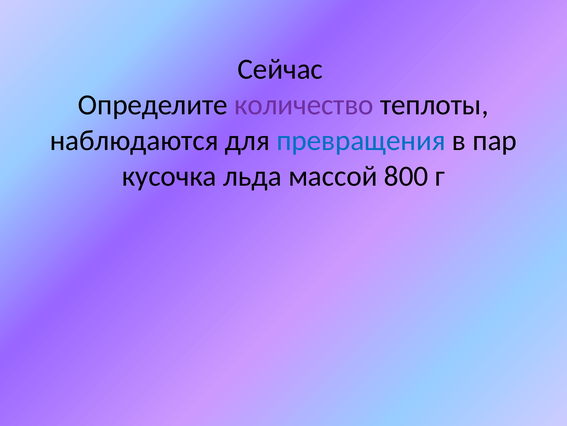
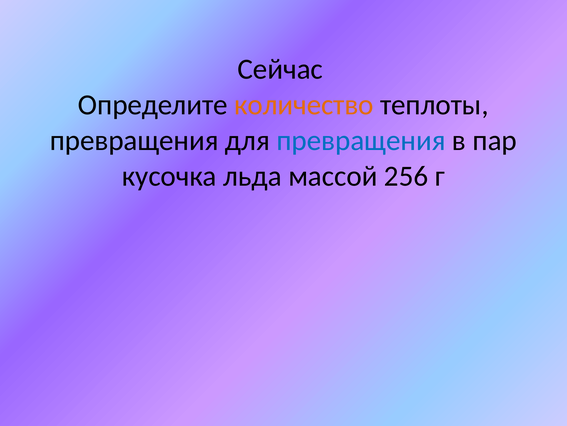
количество colour: purple -> orange
наблюдаются at (134, 140): наблюдаются -> превращения
800: 800 -> 256
